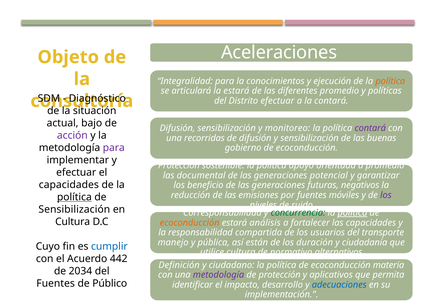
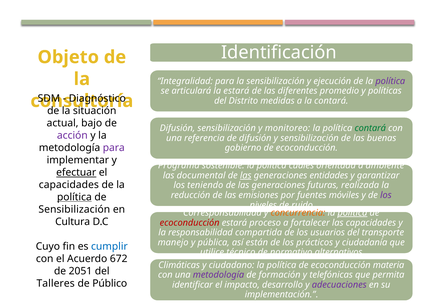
Aceleraciones: Aceleraciones -> Identificación
la conocimientos: conocimientos -> sensibilización
política at (390, 81) colour: orange -> purple
Distrito efectuar: efectuar -> medidas
contará at (370, 128) colour: purple -> green
recorridas: recorridas -> referencia
Protección at (179, 165): Protección -> Programa
apoyo: apoyo -> cuales
a promedio: promedio -> ambiente
efectuar at (76, 172) underline: none -> present
las at (246, 175) underline: none -> present
potencial: potencial -> entidades
beneficio: beneficio -> teniendo
negativos: negativos -> realizada
concurrencia colour: green -> orange
ecoconducción at (190, 222) colour: orange -> red
análisis: análisis -> proceso
duración: duración -> prácticos
utilice cultura: cultura -> técnico
442: 442 -> 672
Definición: Definición -> Climáticas
2034: 2034 -> 2051
de protección: protección -> formación
aplicativos: aplicativos -> telefónicas
Fuentes at (56, 283): Fuentes -> Talleres
adecuaciones colour: blue -> purple
